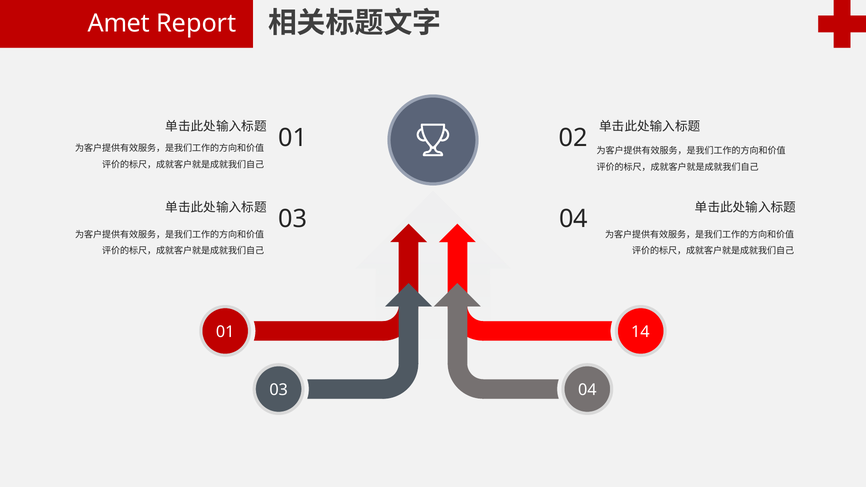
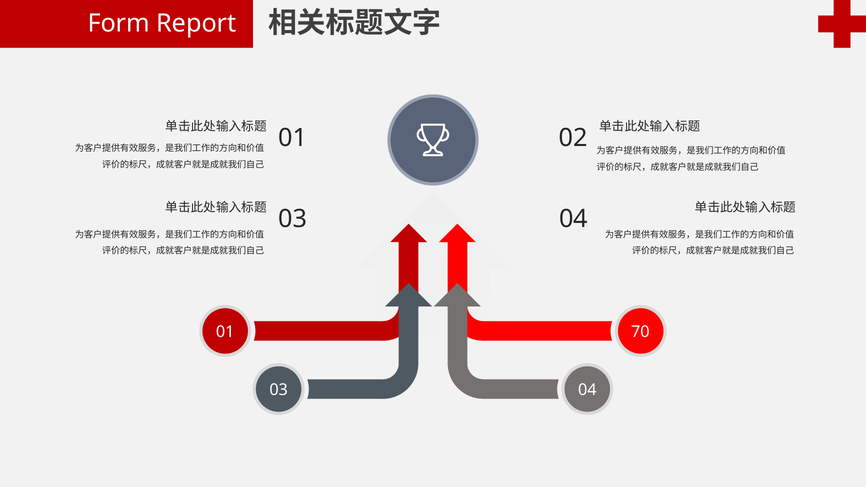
Amet: Amet -> Form
14: 14 -> 70
